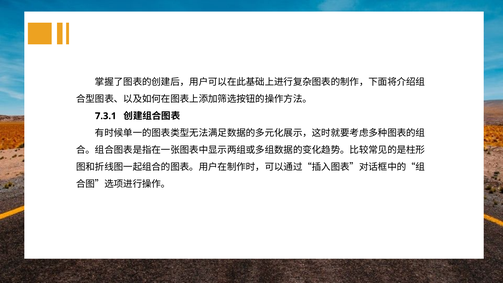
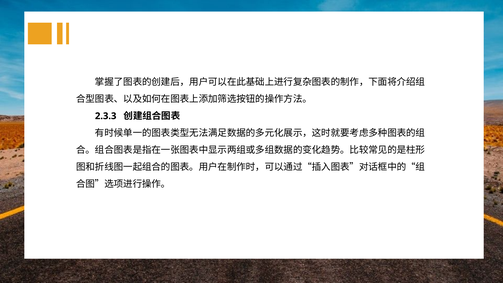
7.3.1: 7.3.1 -> 2.3.3
